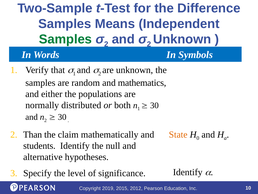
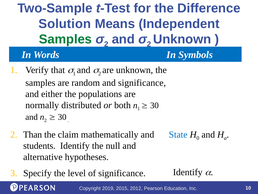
Samples at (65, 24): Samples -> Solution
and mathematics: mathematics -> significance
State colour: orange -> blue
